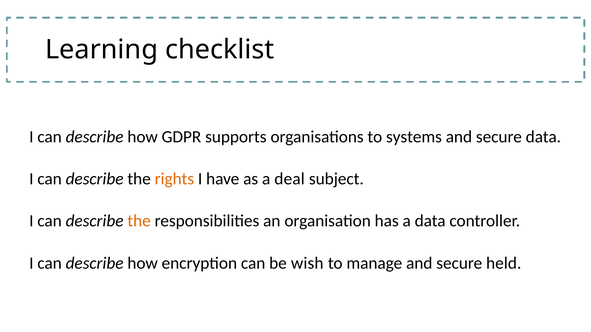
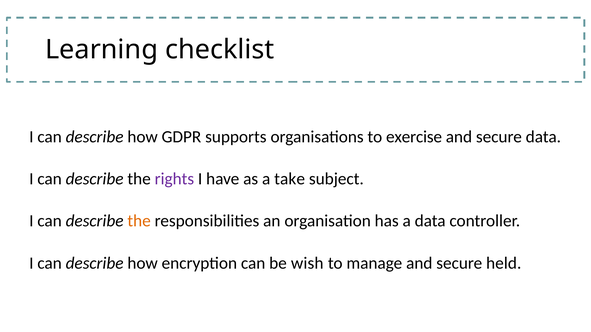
systems: systems -> exercise
rights colour: orange -> purple
deal: deal -> take
